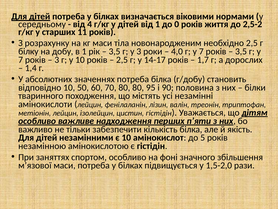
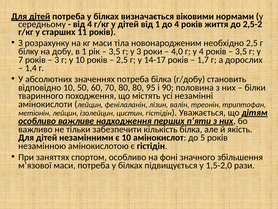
до 0: 0 -> 4
4,0 г у 7: 7 -> 4
